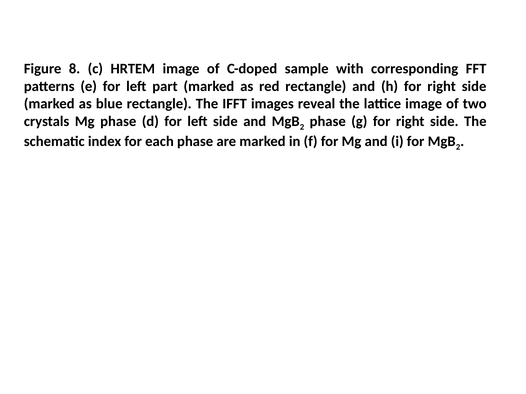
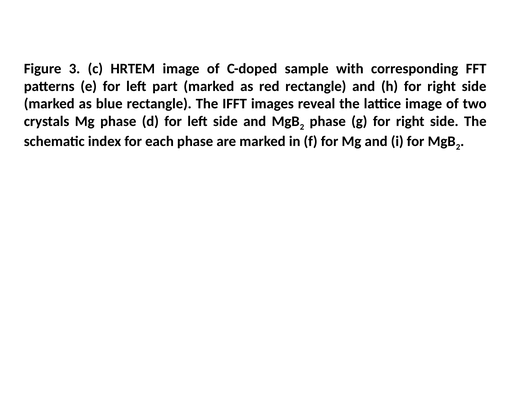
8: 8 -> 3
